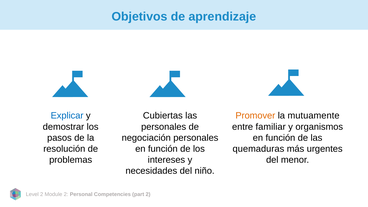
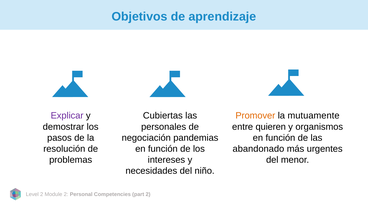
Explicar colour: blue -> purple
familiar: familiar -> quieren
negociación personales: personales -> pandemias
quemaduras: quemaduras -> abandonado
